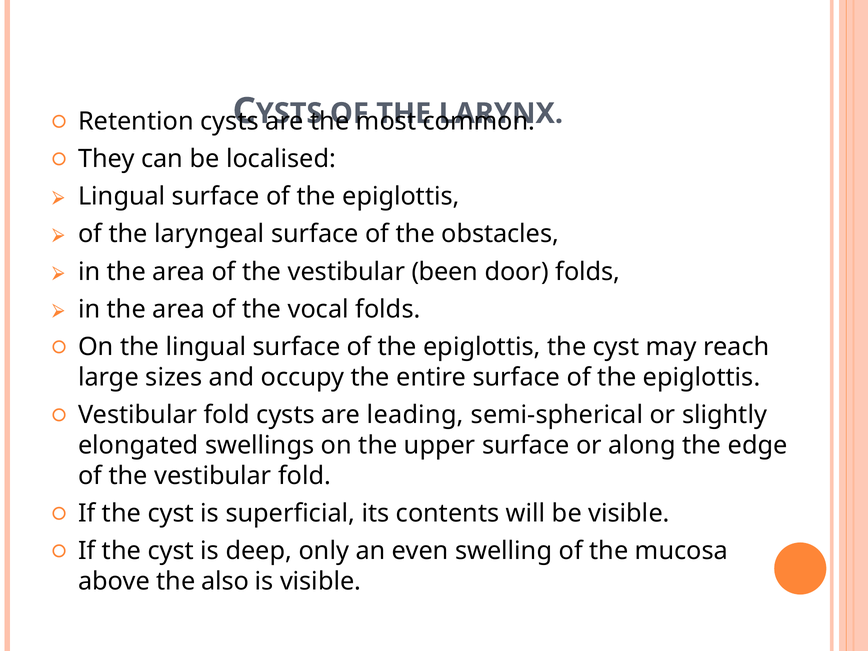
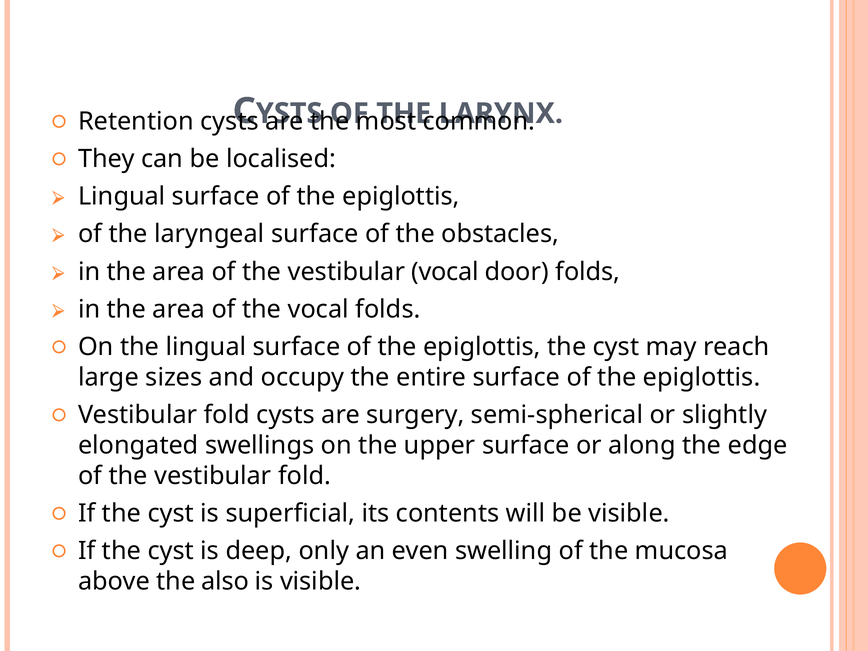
vestibular been: been -> vocal
leading: leading -> surgery
